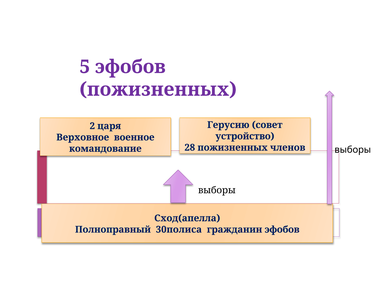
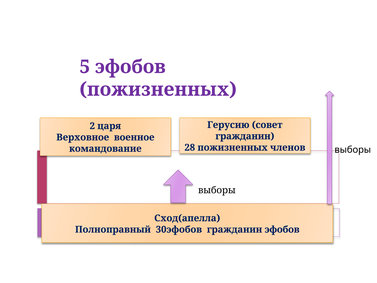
устройство at (245, 136): устройство -> гражданин
30полиса: 30полиса -> 30эфобов
